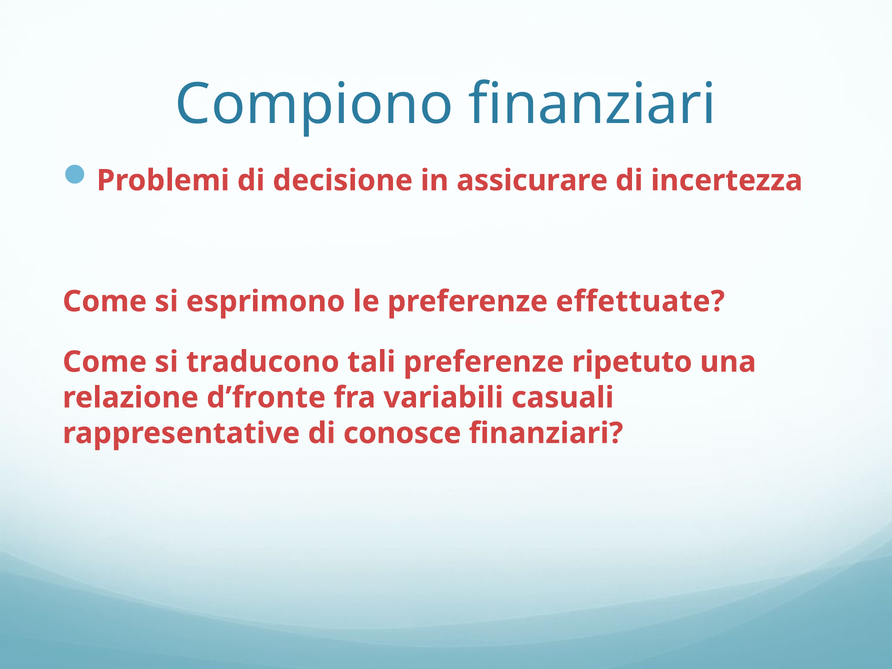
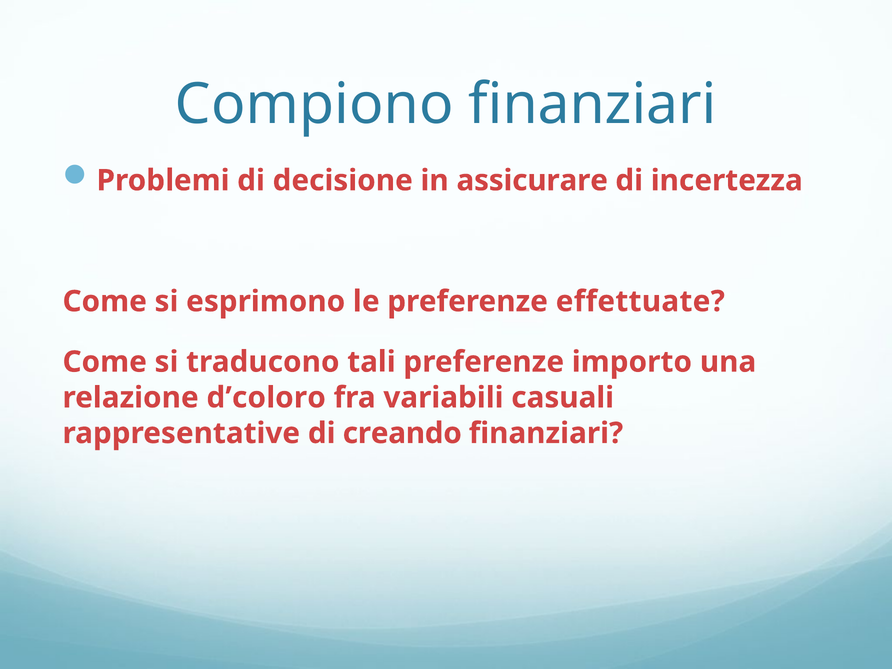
ripetuto: ripetuto -> importo
d’fronte: d’fronte -> d’coloro
conosce: conosce -> creando
